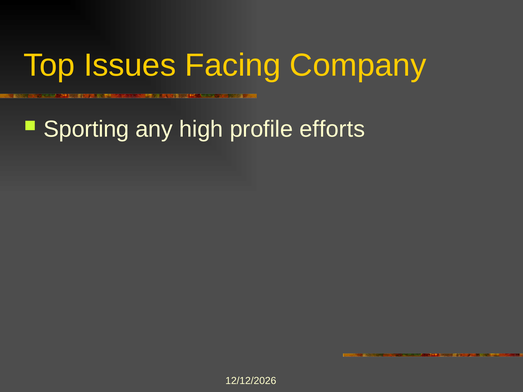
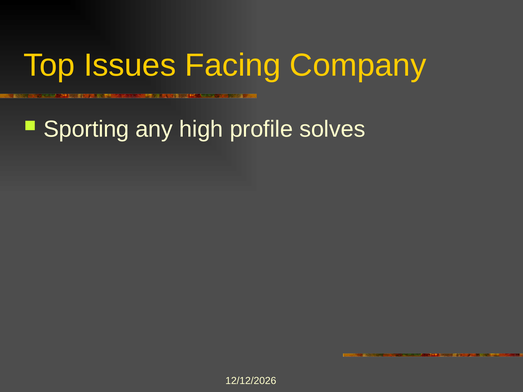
efforts: efforts -> solves
